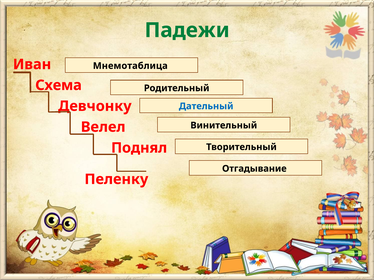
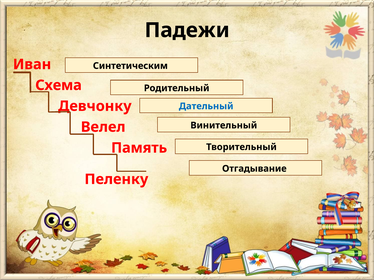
Падежи colour: green -> black
Мнемотаблица: Мнемотаблица -> Синтетическим
Поднял: Поднял -> Память
